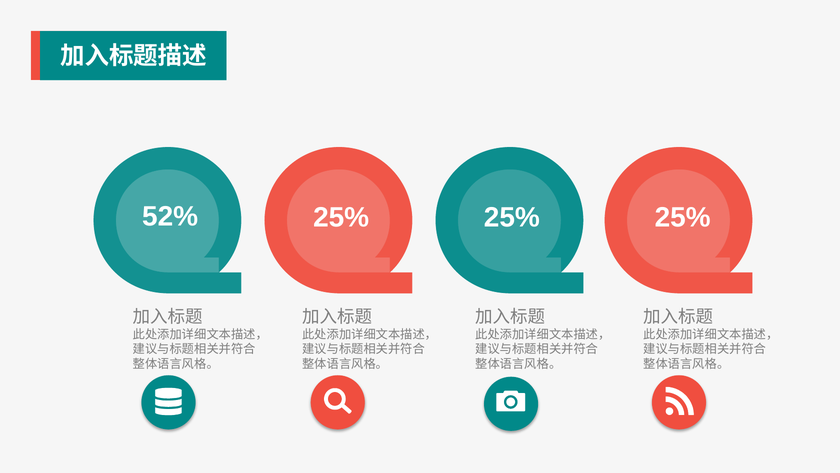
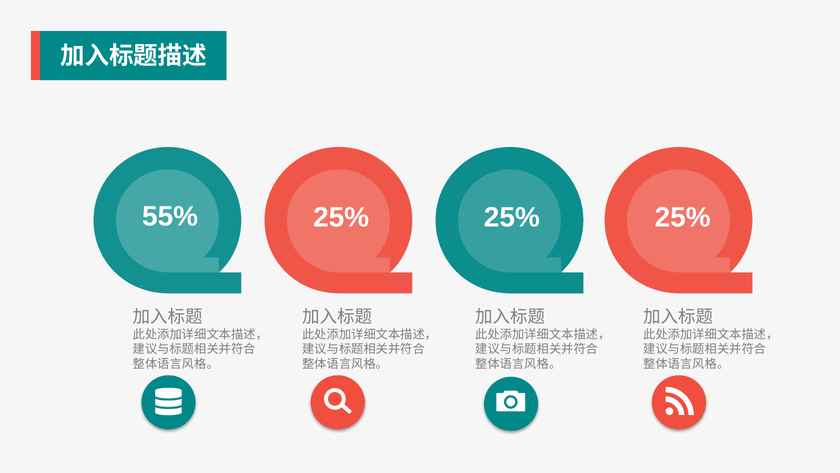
52%: 52% -> 55%
